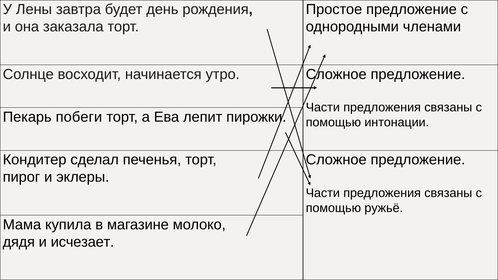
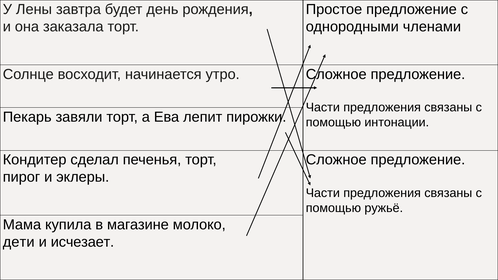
побеги: побеги -> завяли
дядя: дядя -> дети
